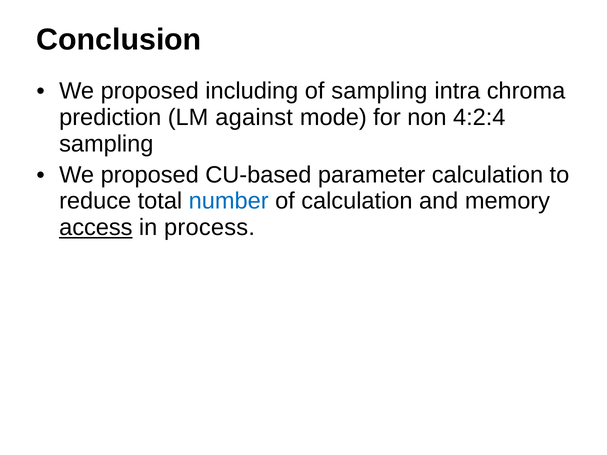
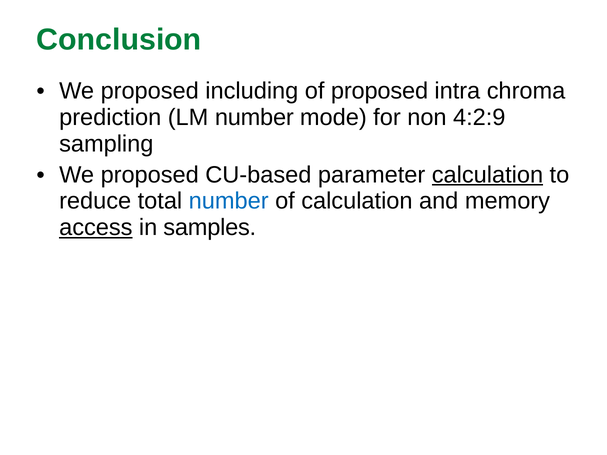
Conclusion colour: black -> green
of sampling: sampling -> proposed
LM against: against -> number
4:2:4: 4:2:4 -> 4:2:9
calculation at (487, 175) underline: none -> present
process: process -> samples
